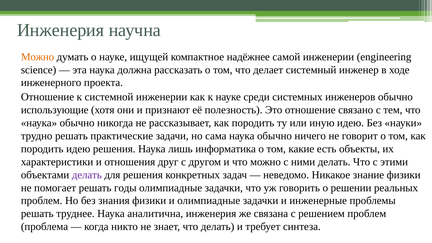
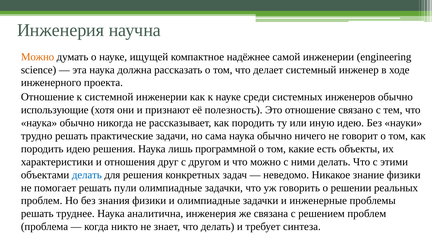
информатика: информатика -> программной
делать at (87, 175) colour: purple -> blue
годы: годы -> пули
